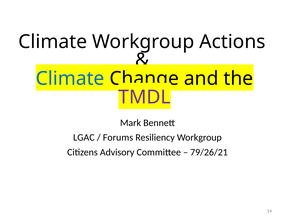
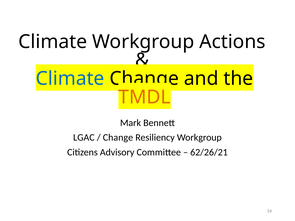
TMDL colour: purple -> orange
Forums at (118, 138): Forums -> Change
79/26/21: 79/26/21 -> 62/26/21
